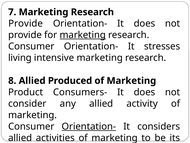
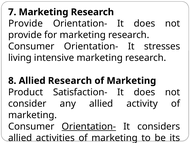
marketing at (83, 35) underline: present -> none
Allied Produced: Produced -> Research
Consumers-: Consumers- -> Satisfaction-
